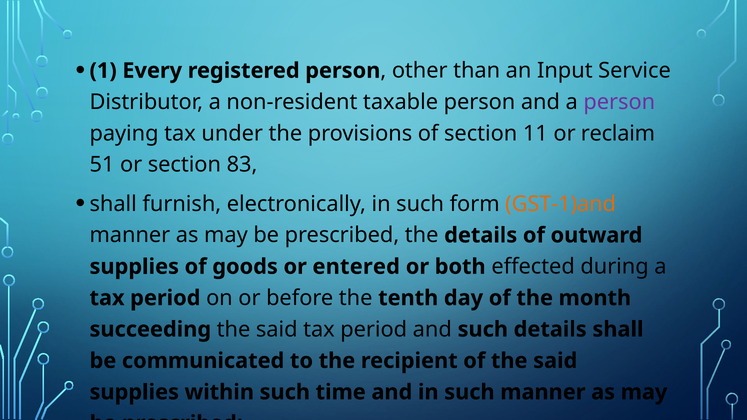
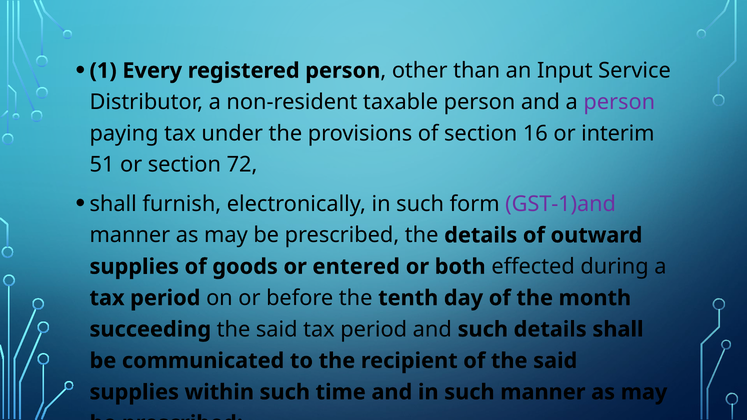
11: 11 -> 16
reclaim: reclaim -> interim
83: 83 -> 72
GST-1)and colour: orange -> purple
